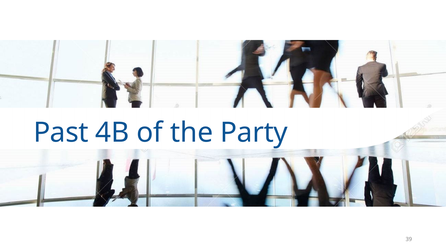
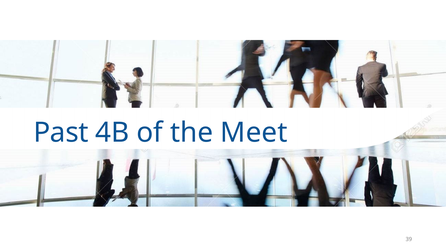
Party: Party -> Meet
